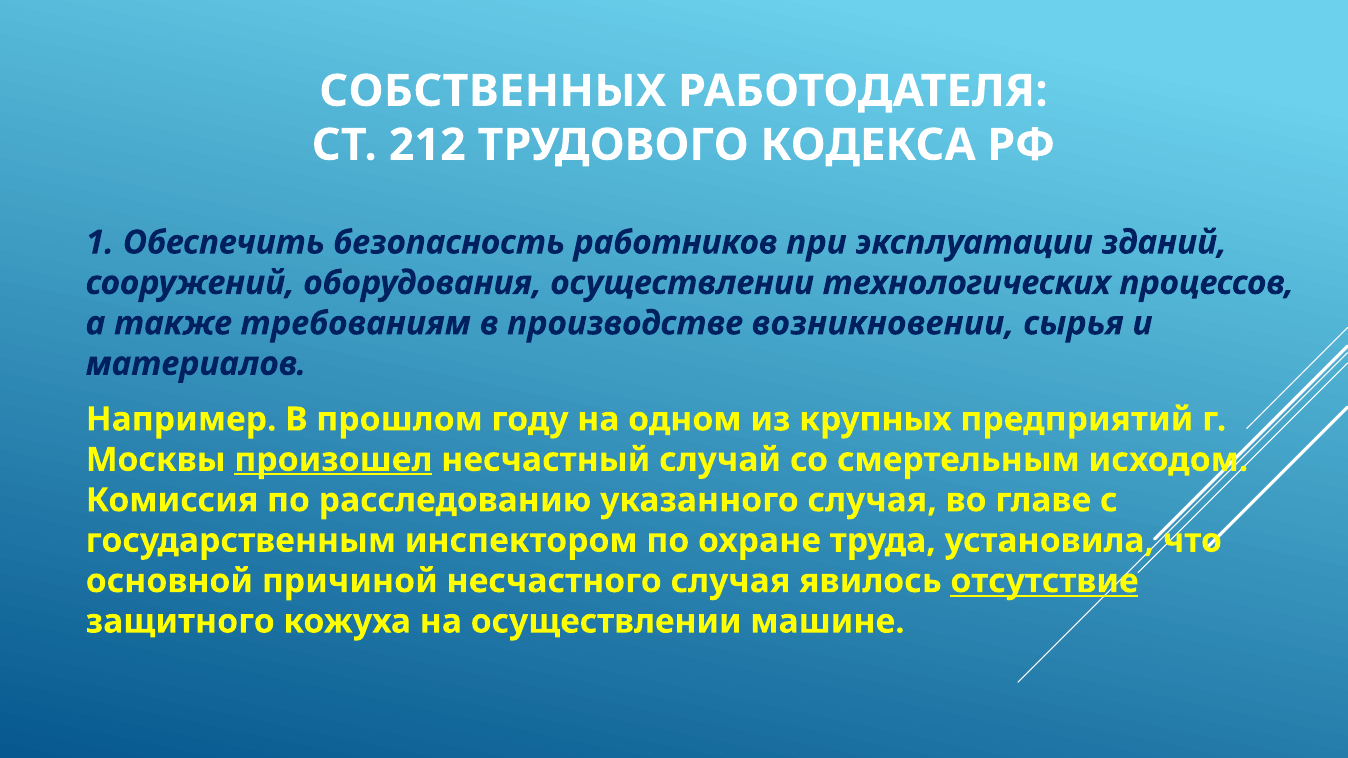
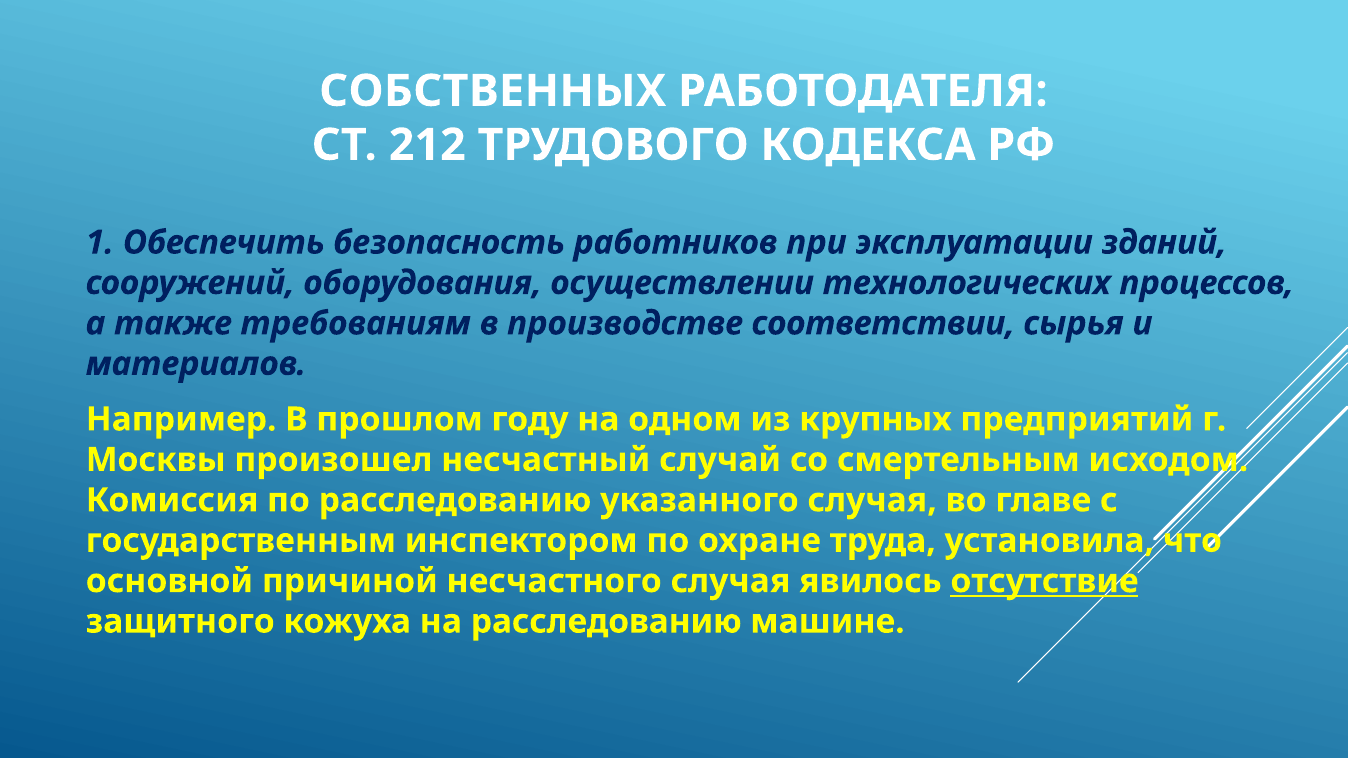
возникновении: возникновении -> соответствии
произошел underline: present -> none
на осуществлении: осуществлении -> расследованию
